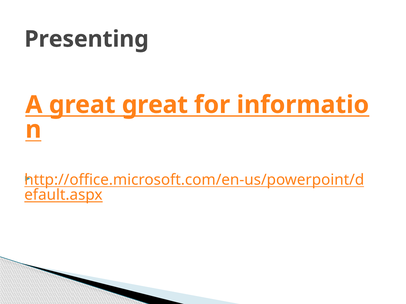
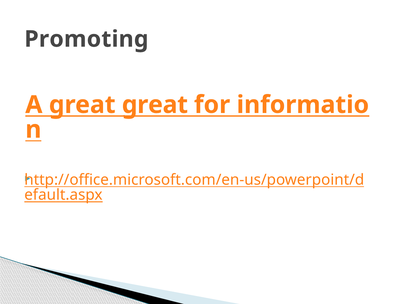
Presenting: Presenting -> Promoting
